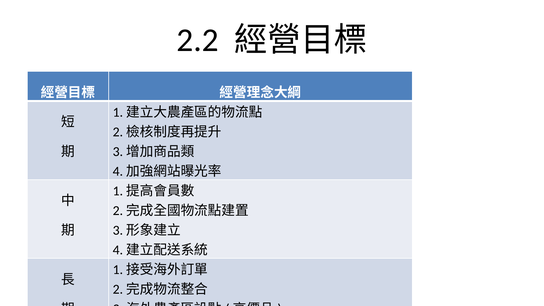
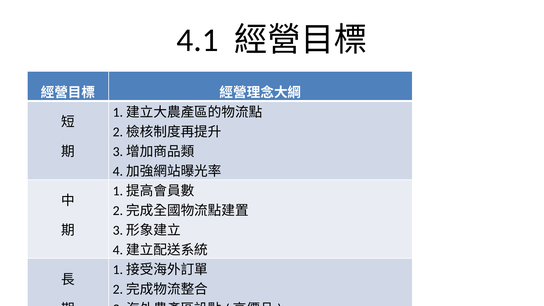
2.2: 2.2 -> 4.1
